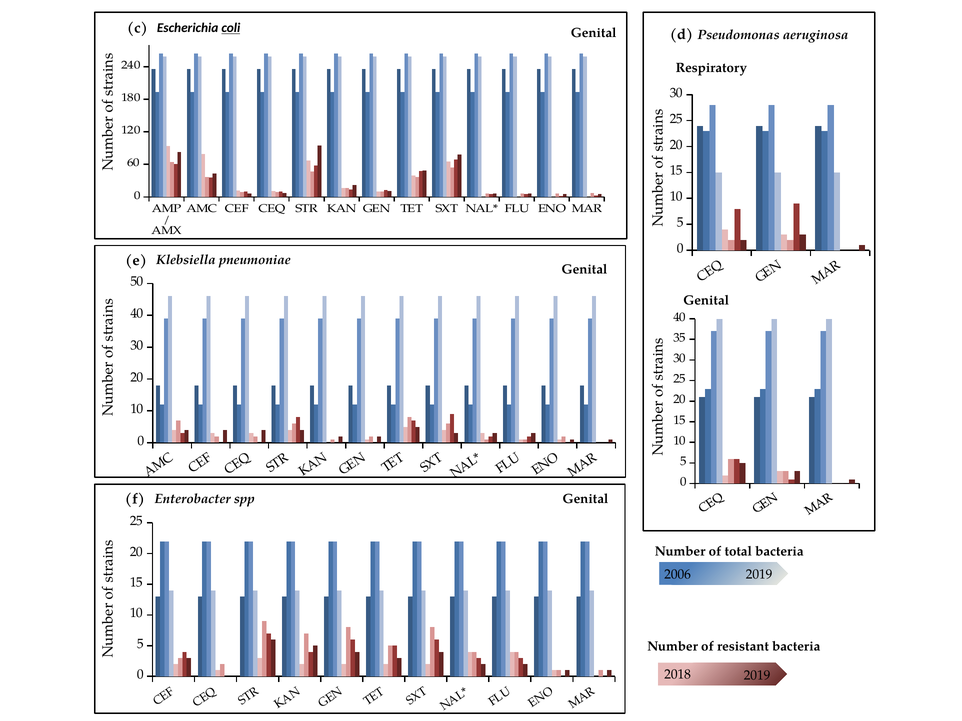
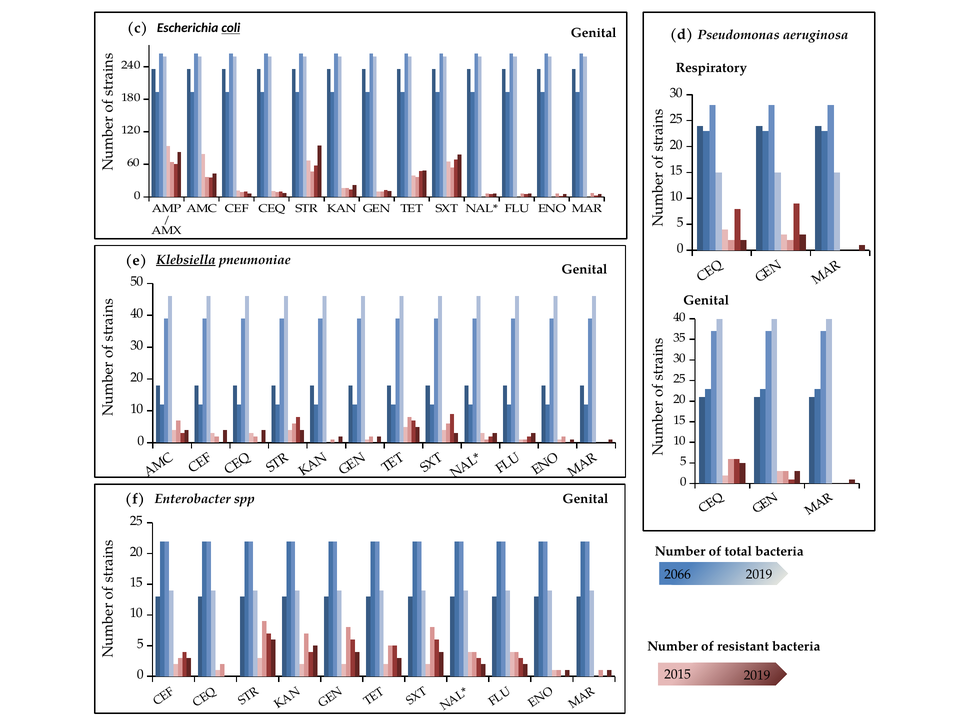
Klebsiella underline: none -> present
2006: 2006 -> 2066
2018: 2018 -> 2015
